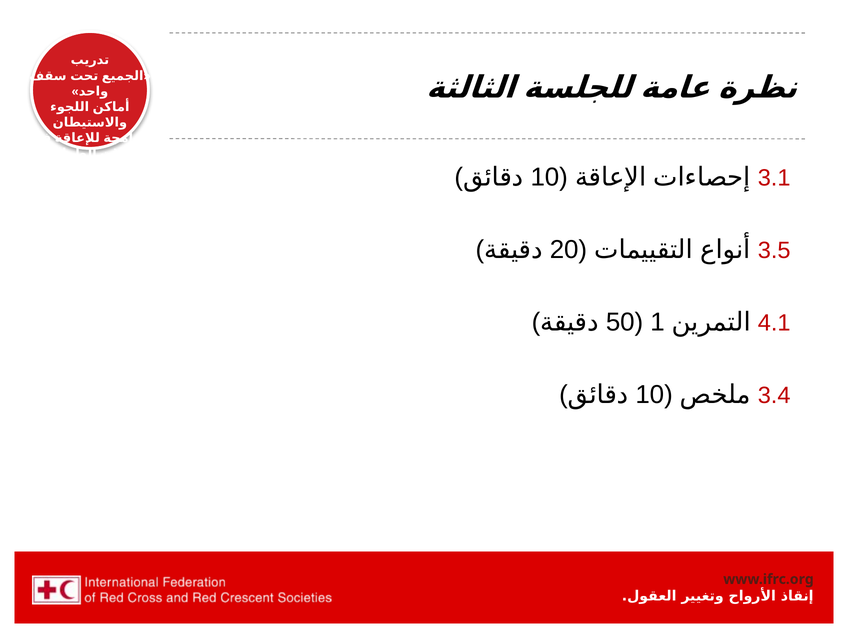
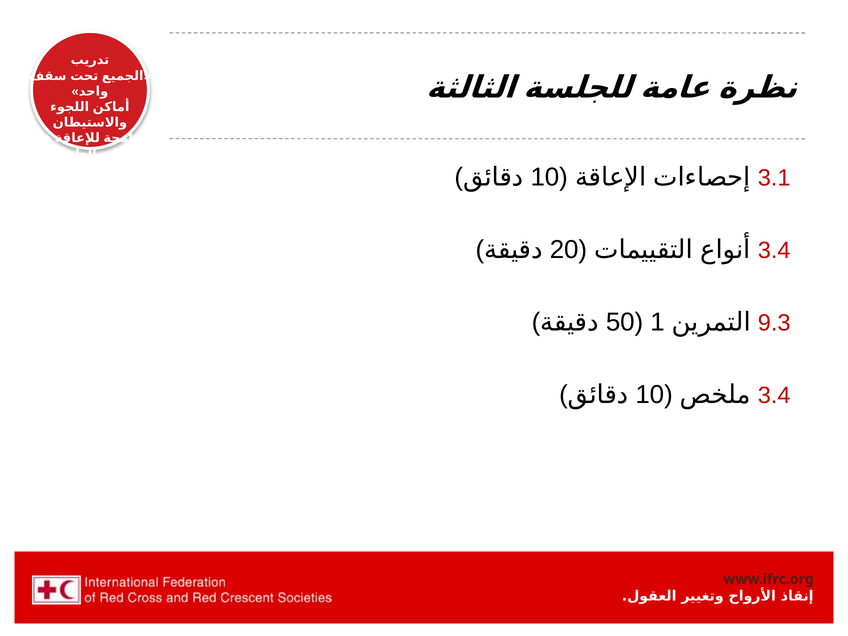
3.5 at (774, 250): 3.5 -> 3.4
4.1: 4.1 -> 9.3
